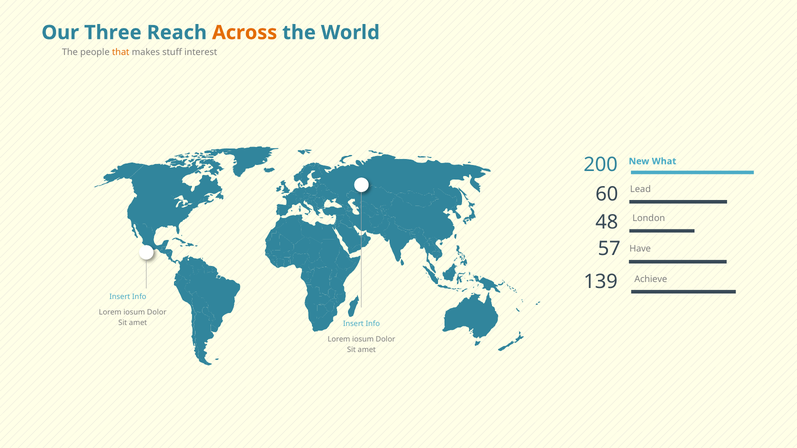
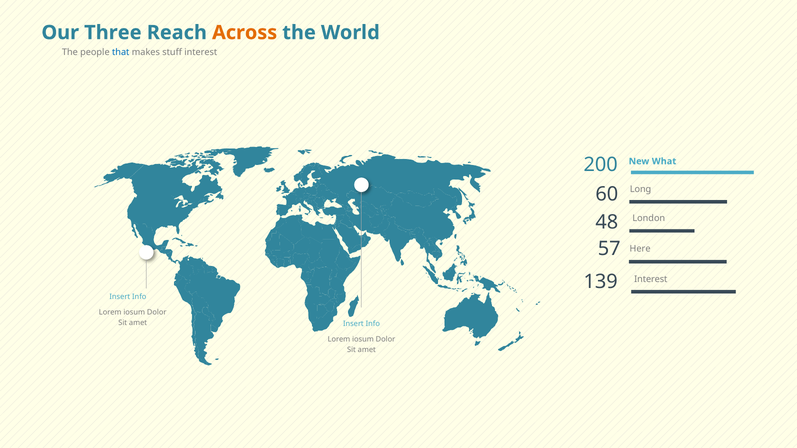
that colour: orange -> blue
Lead: Lead -> Long
Have: Have -> Here
Achieve at (651, 279): Achieve -> Interest
